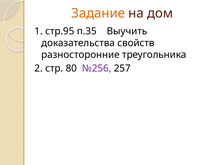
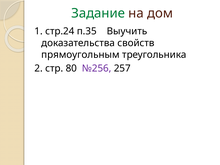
Задание colour: orange -> green
стр.95: стр.95 -> стр.24
разносторонние: разносторонние -> прямоугольным
